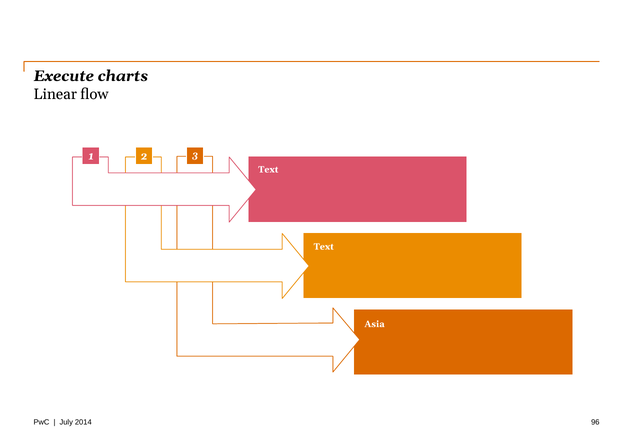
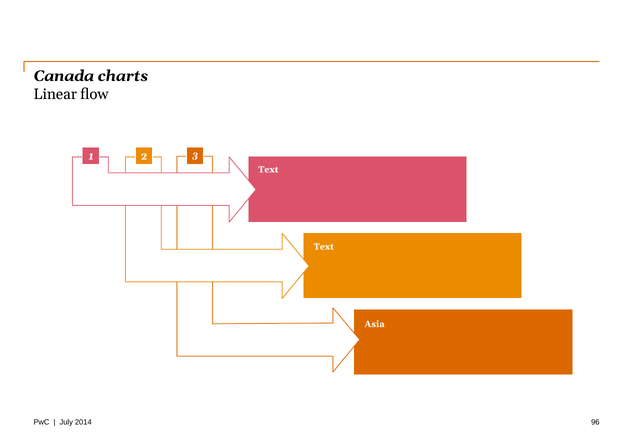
Execute: Execute -> Canada
